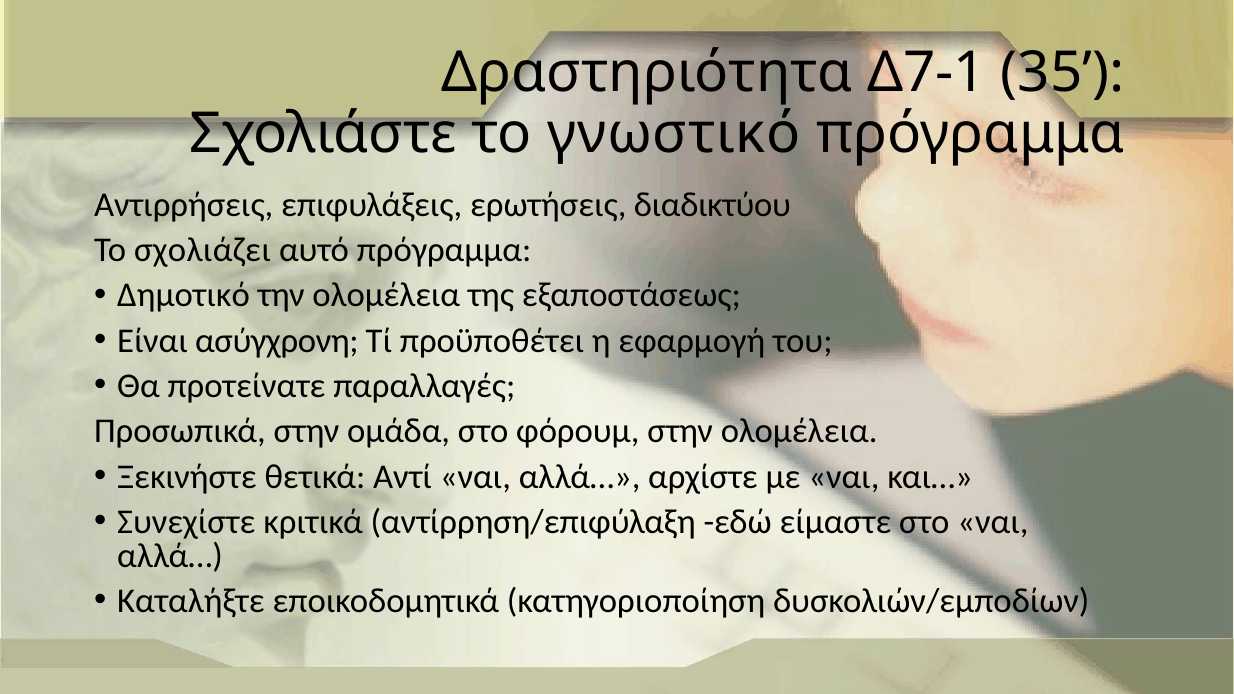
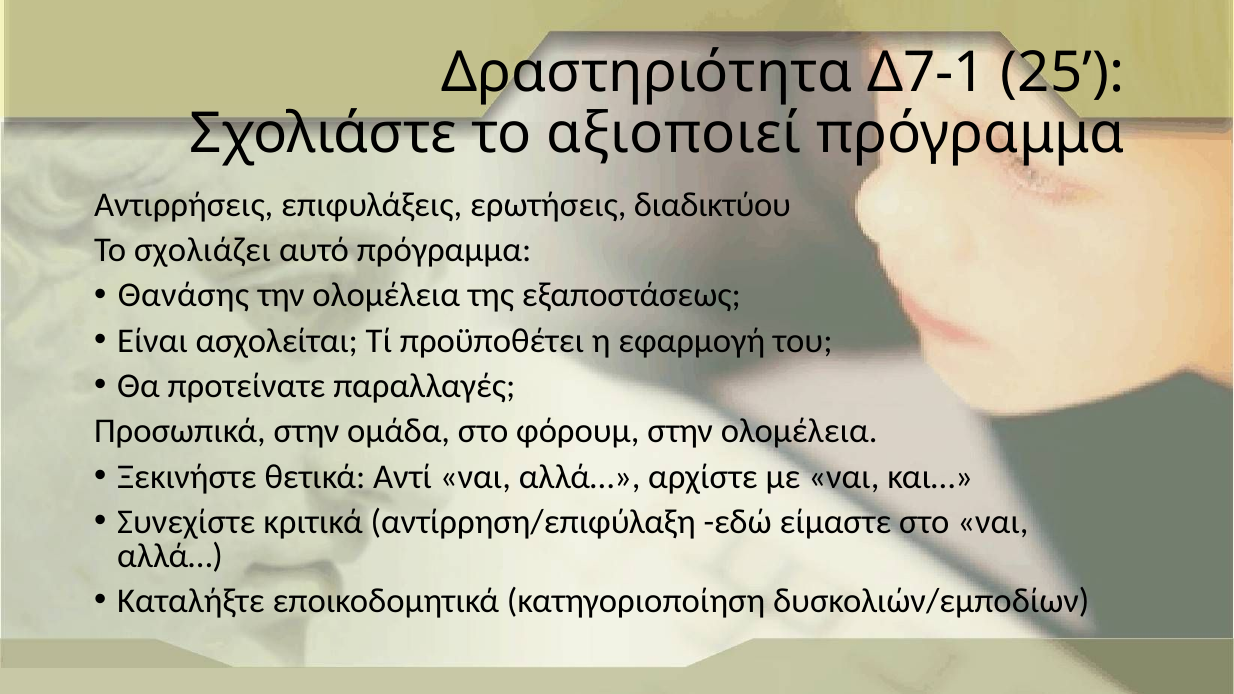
35: 35 -> 25
γνωστικό: γνωστικό -> αξιοποιεί
Δημοτικό: Δημοτικό -> Θανάσης
ασύγχρονη: ασύγχρονη -> ασχολείται
